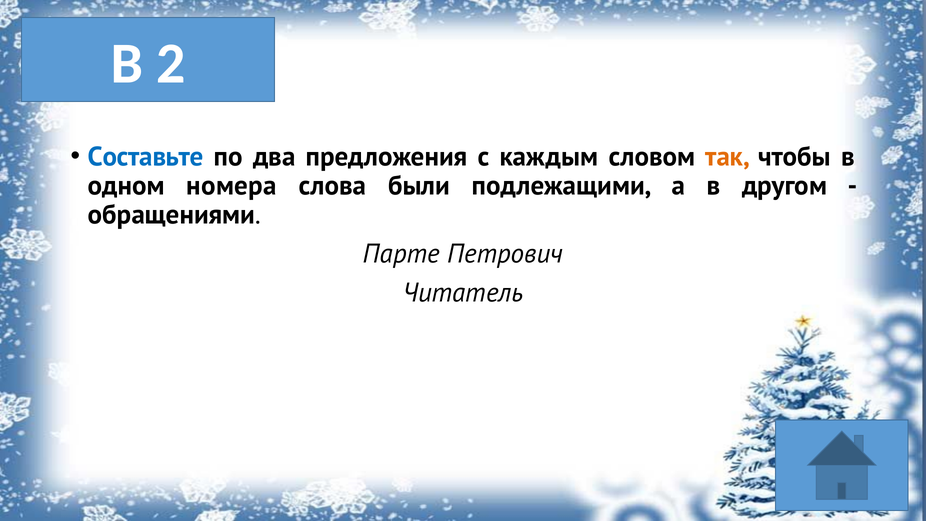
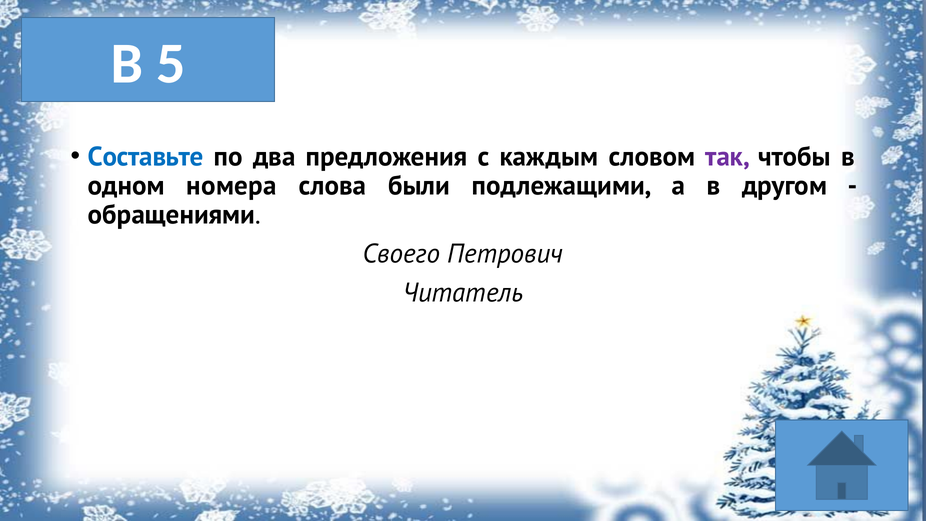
2: 2 -> 5
так colour: orange -> purple
Парте: Парте -> Своего
